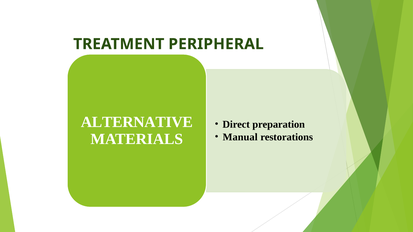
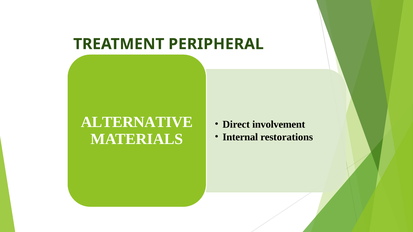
preparation: preparation -> involvement
Manual: Manual -> Internal
